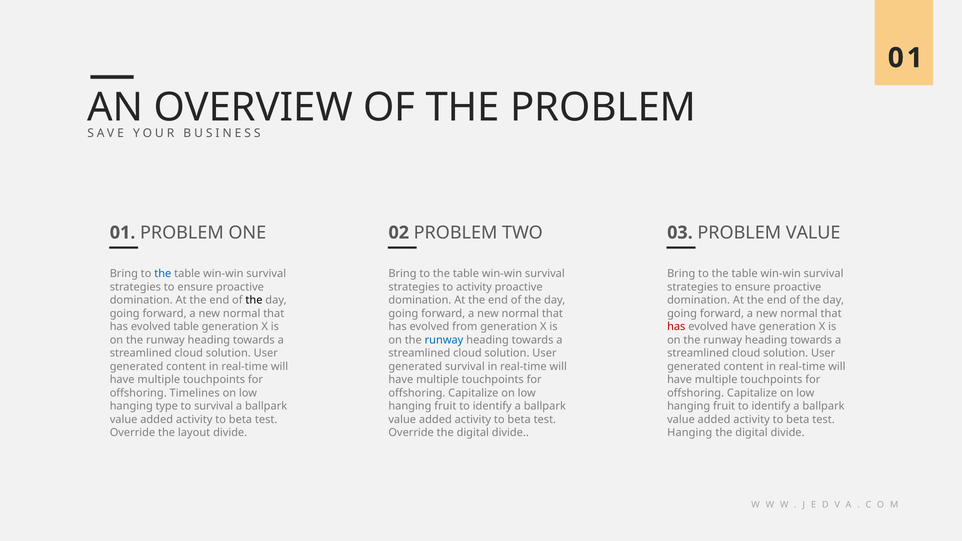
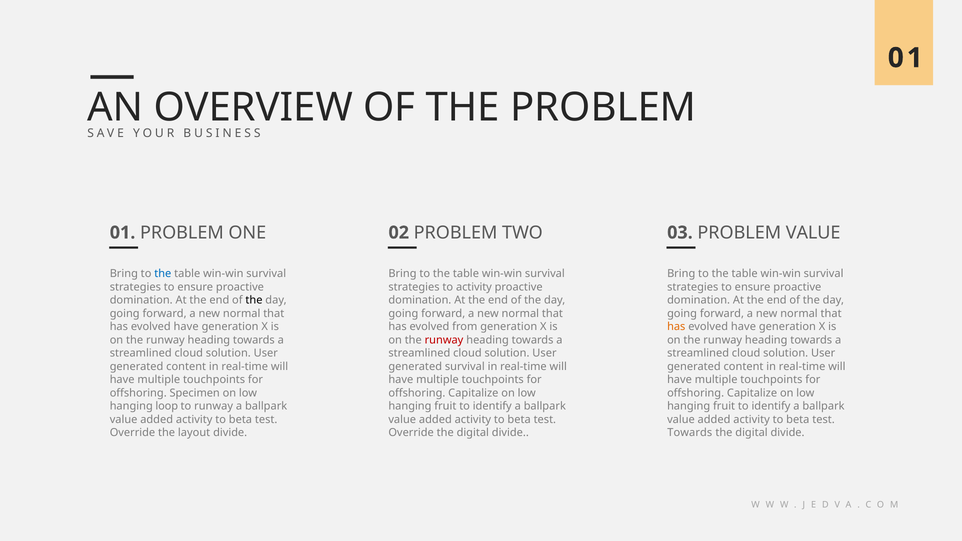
table at (186, 327): table -> have
has at (676, 327) colour: red -> orange
runway at (444, 340) colour: blue -> red
Timelines: Timelines -> Specimen
type: type -> loop
to survival: survival -> runway
Hanging at (690, 433): Hanging -> Towards
